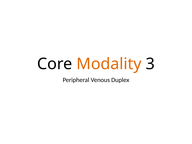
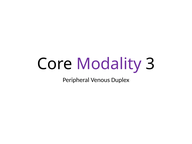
Modality colour: orange -> purple
